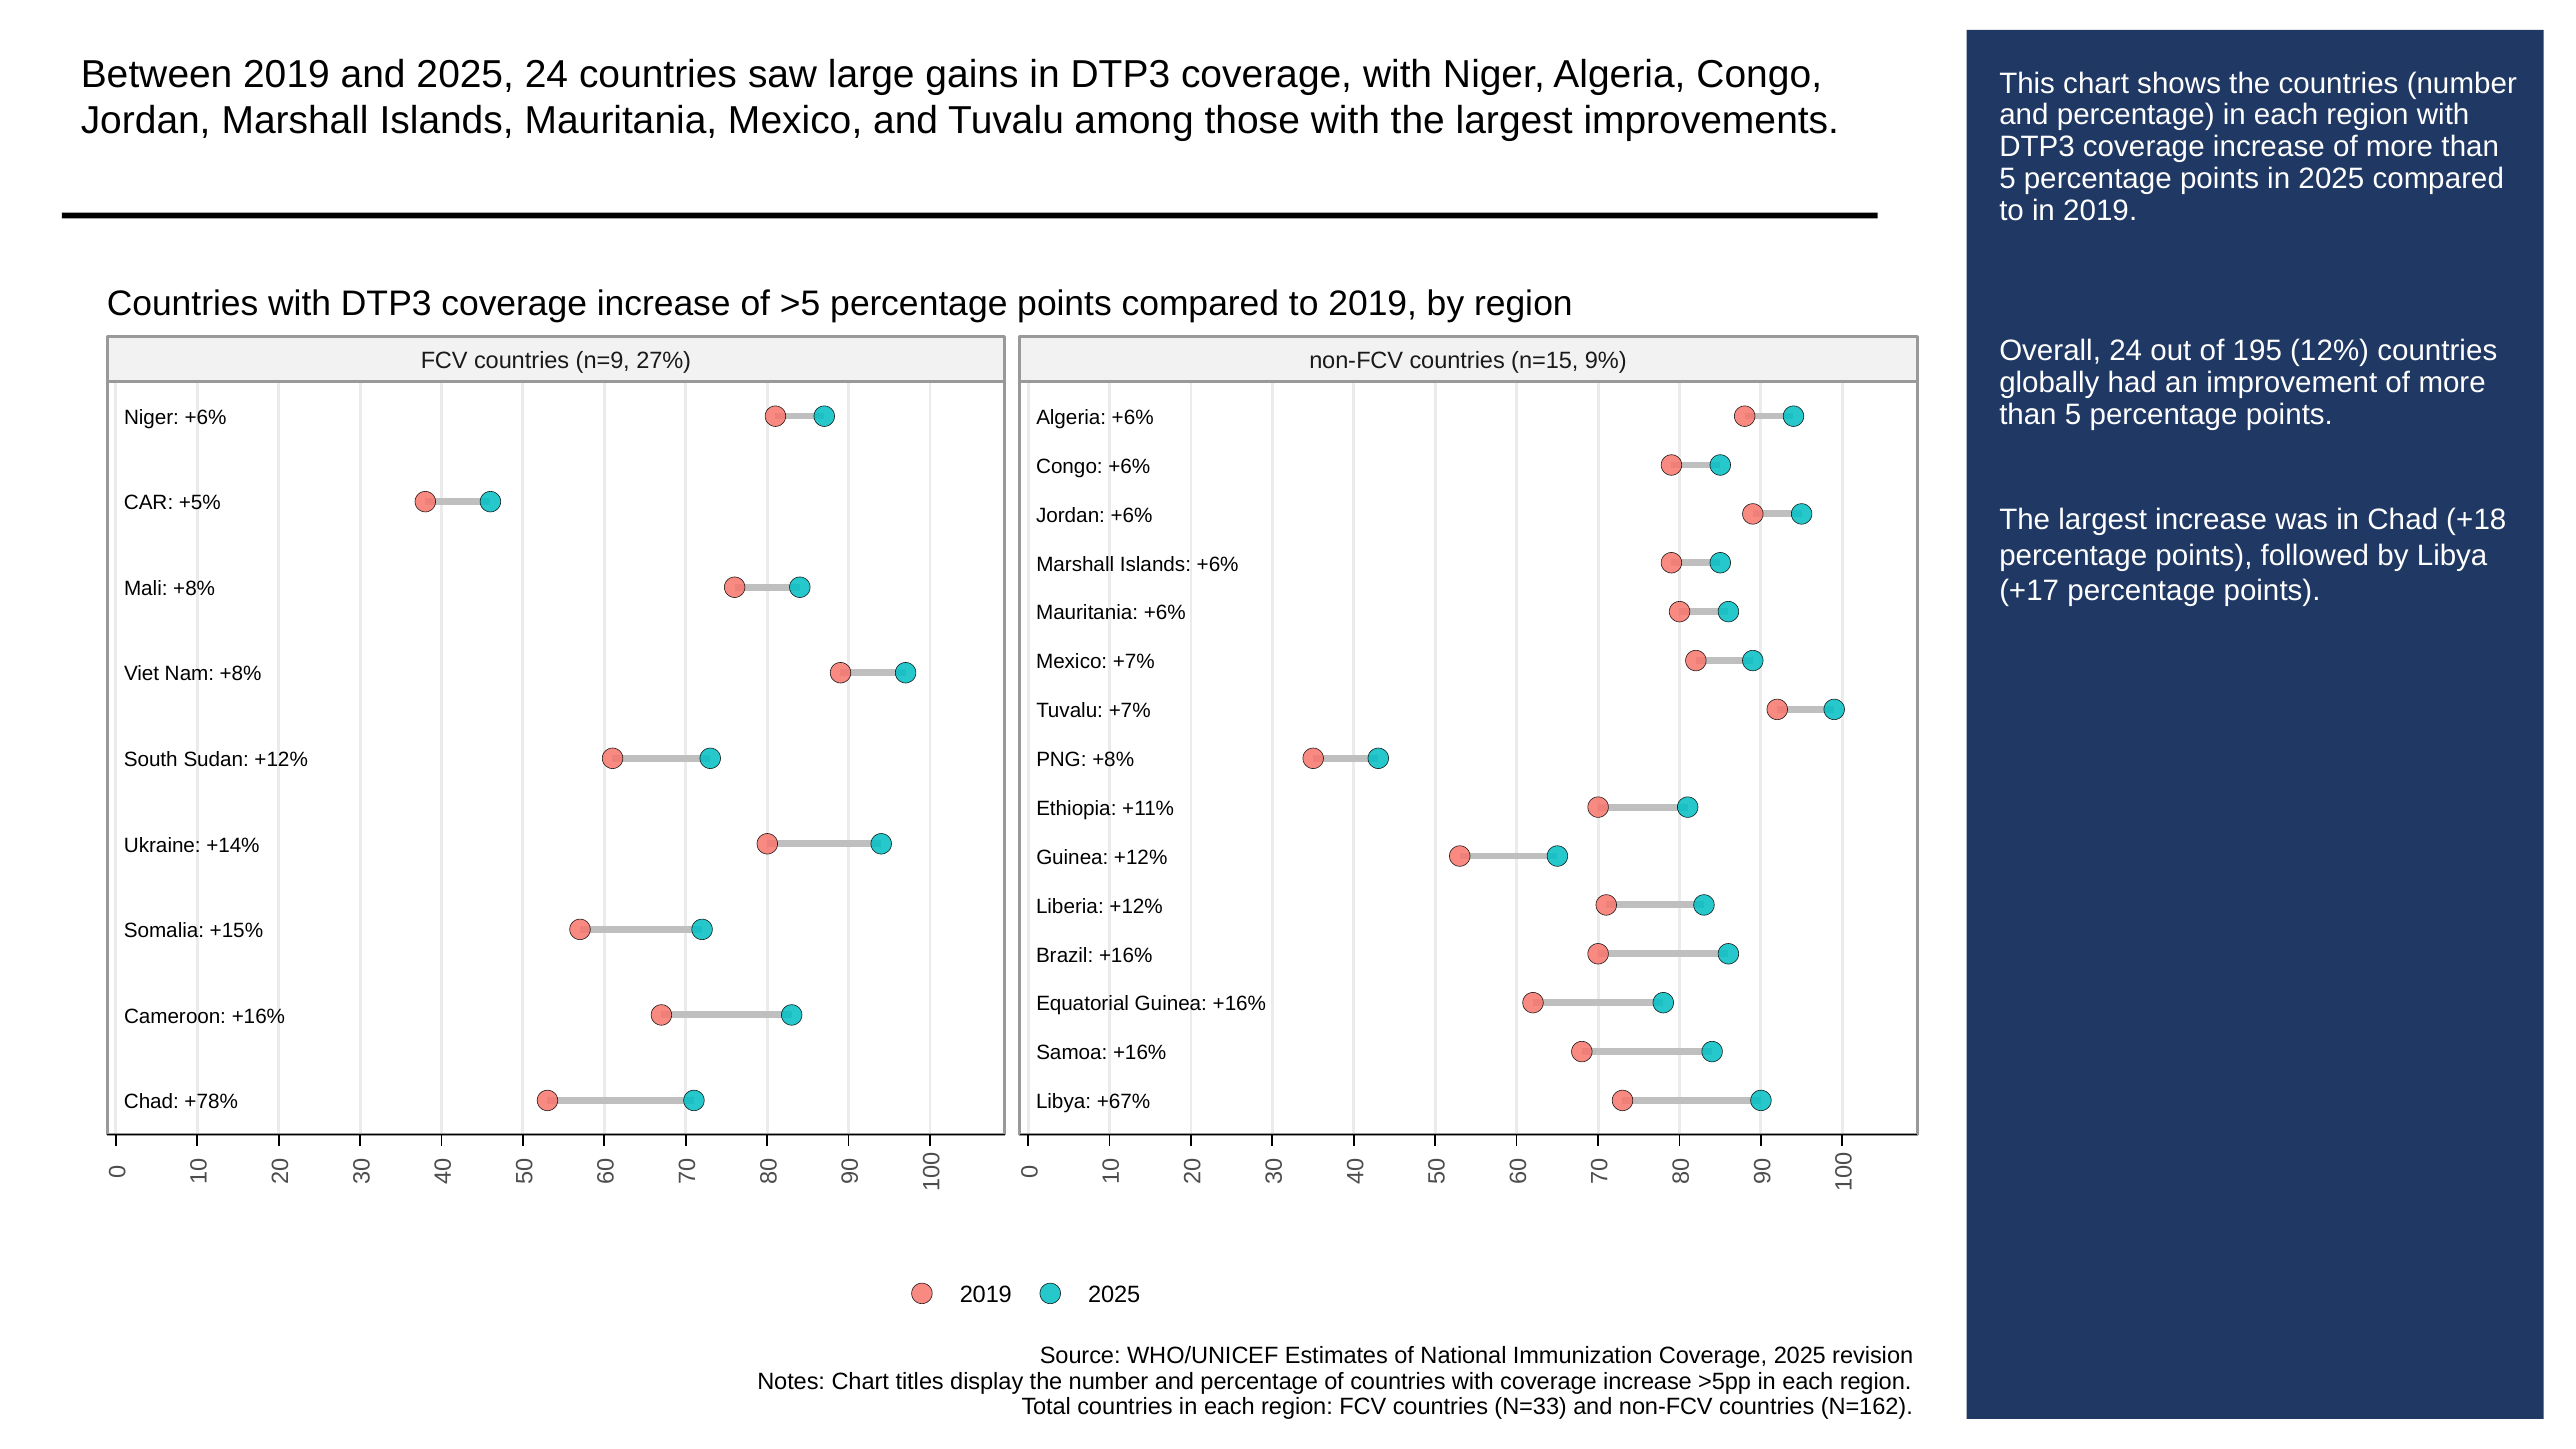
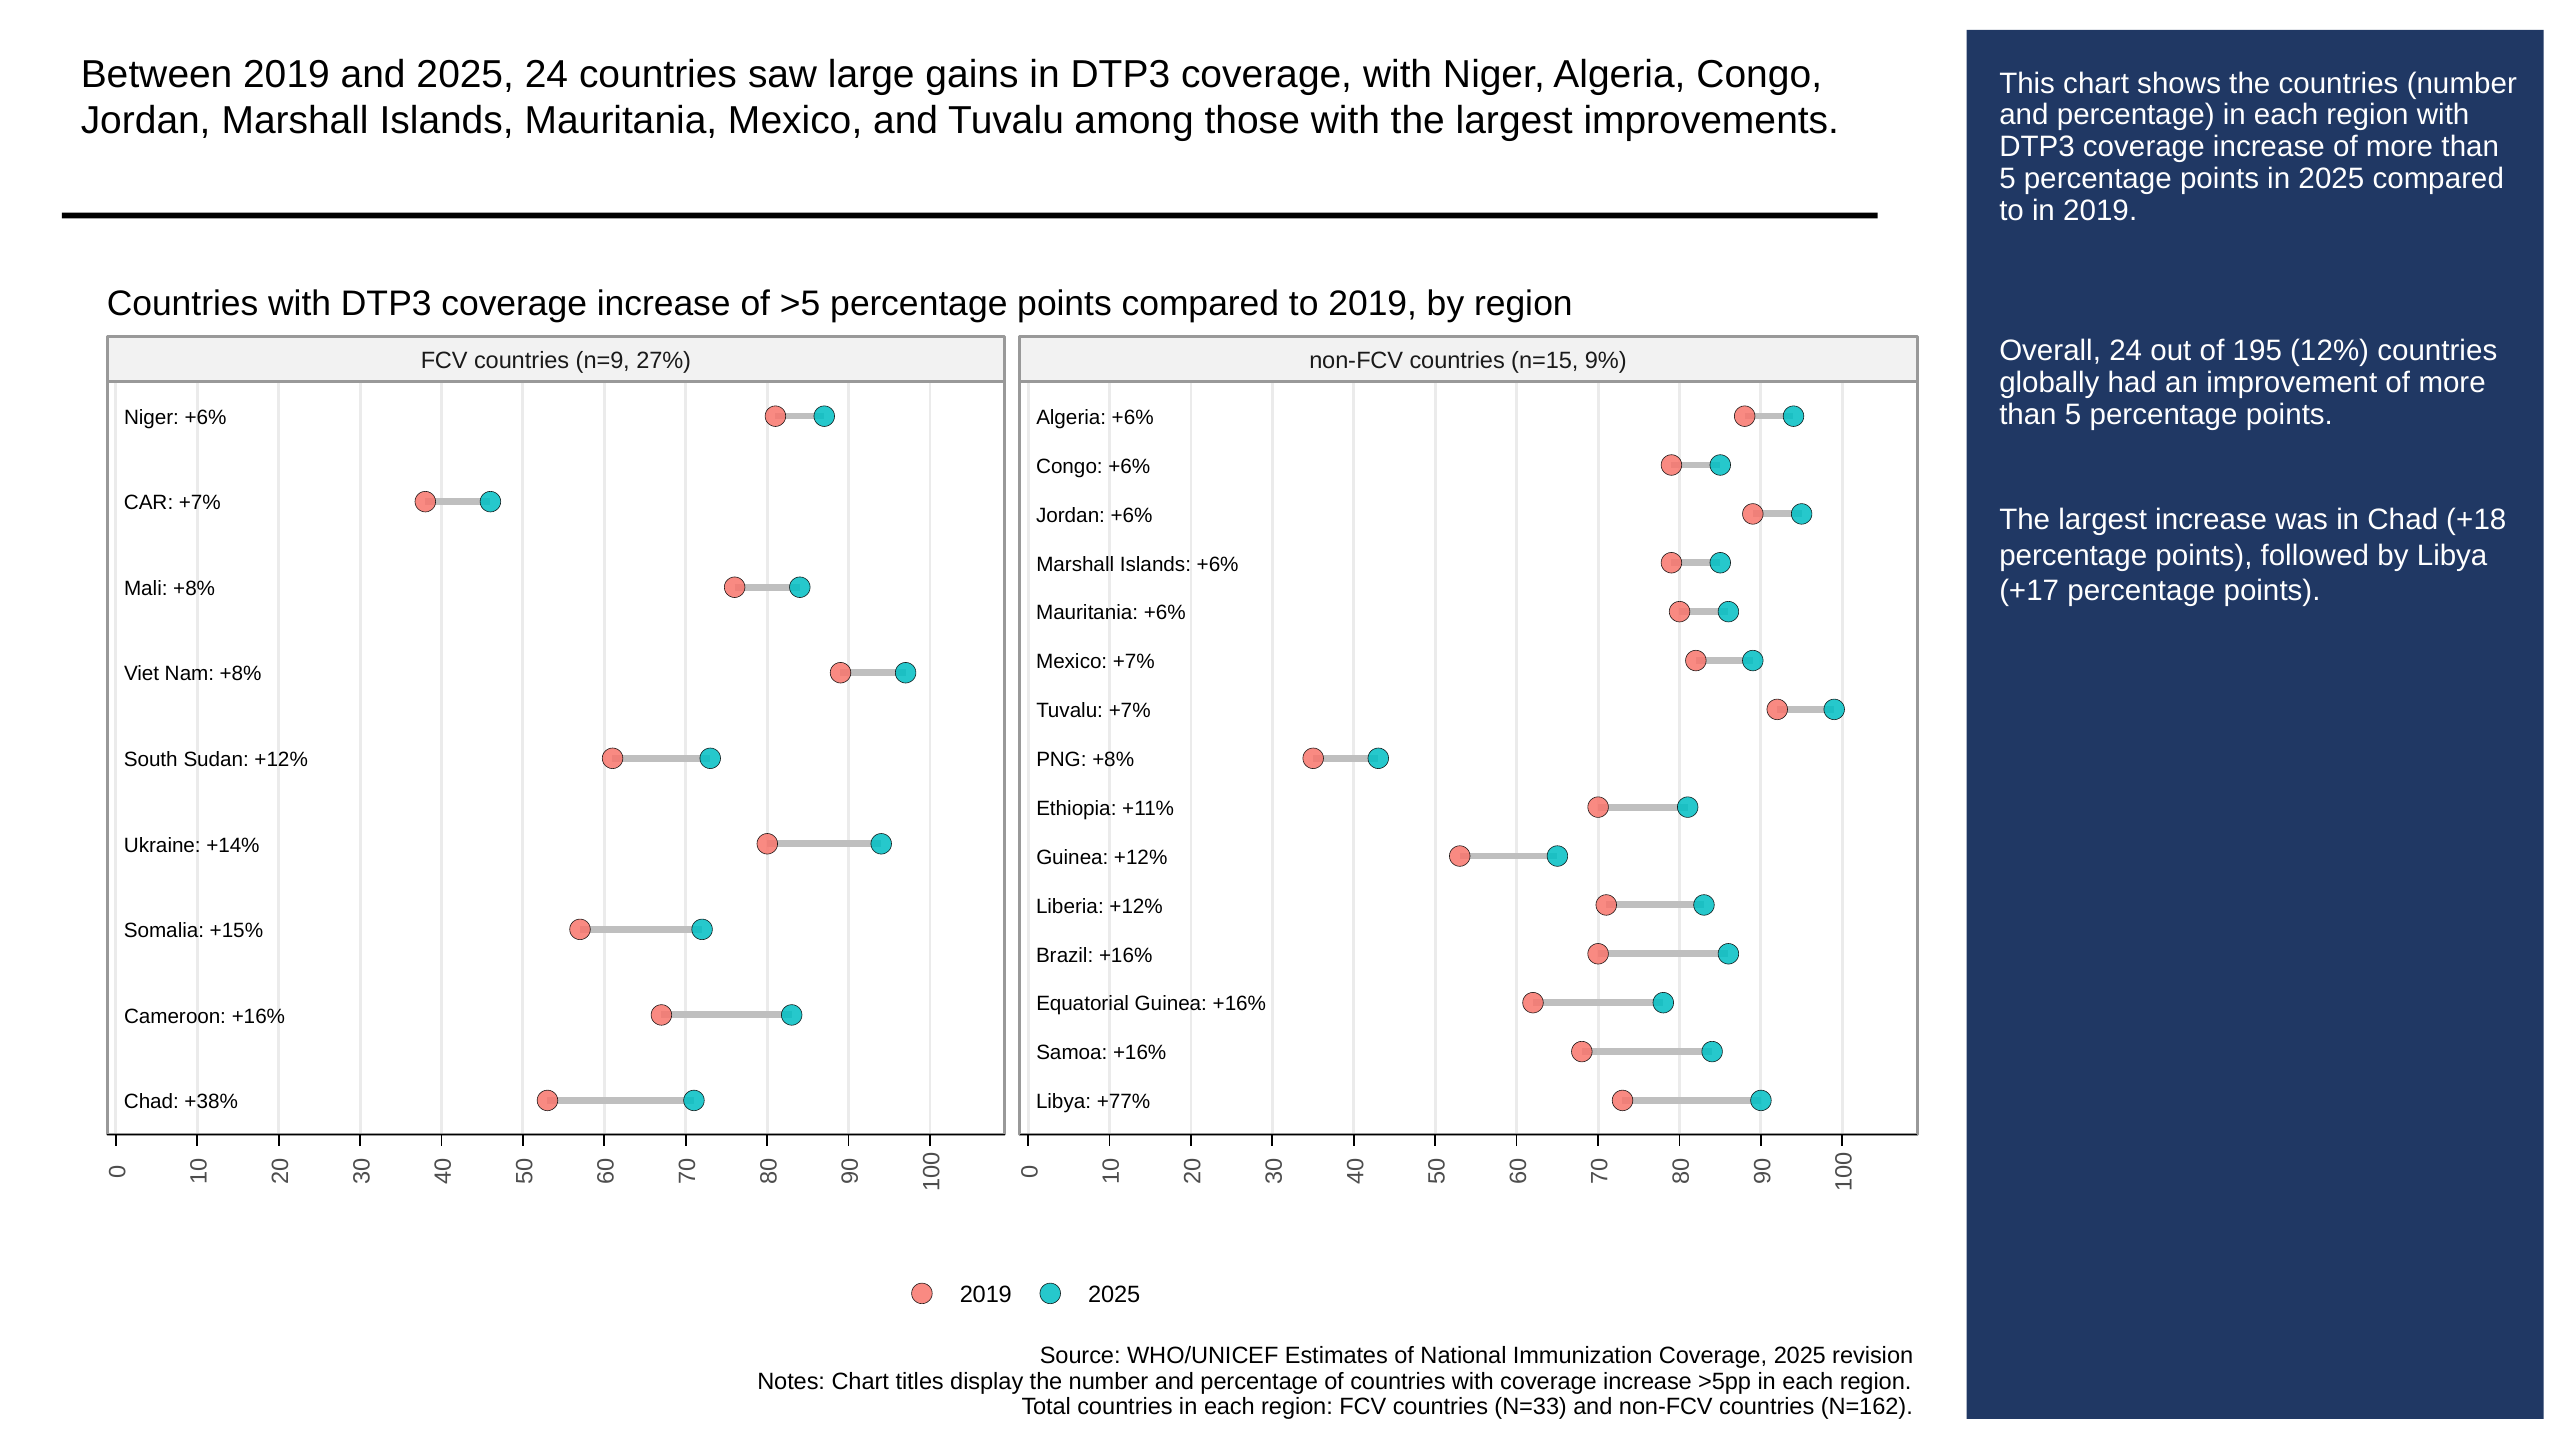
CAR +5%: +5% -> +7%
+78%: +78% -> +38%
+67%: +67% -> +77%
